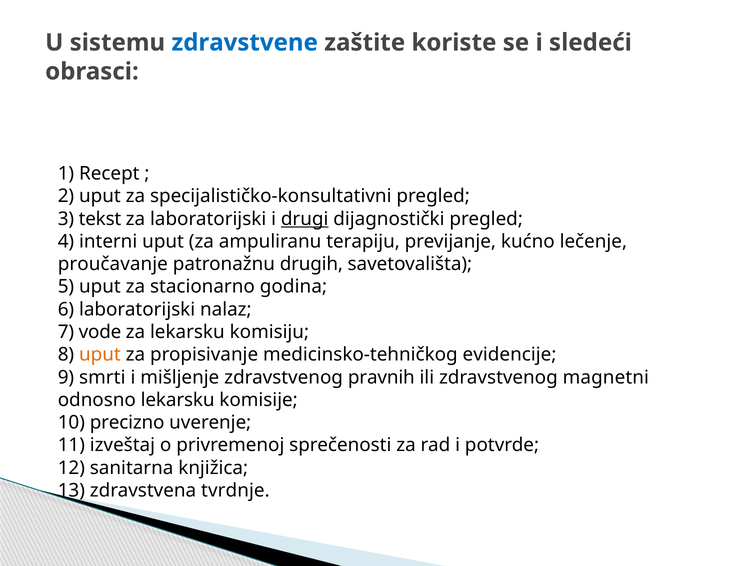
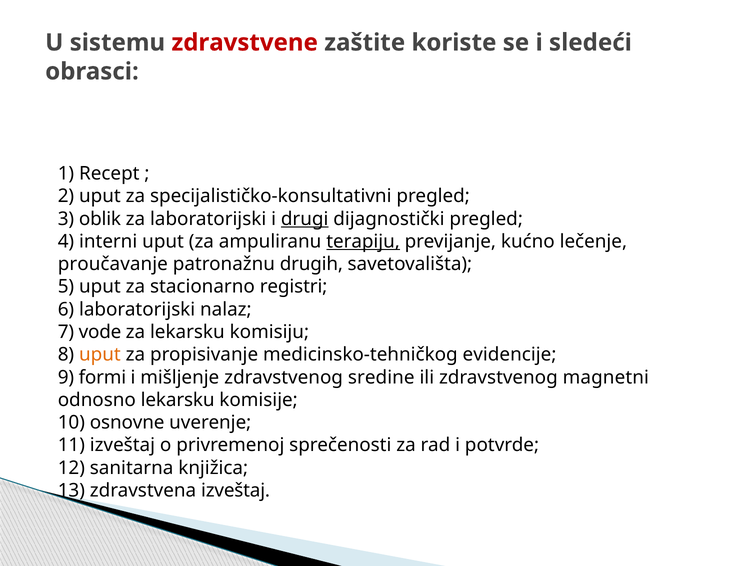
zdravstvene colour: blue -> red
tekst: tekst -> oblik
terapiju underline: none -> present
godina: godina -> registri
smrti: smrti -> formi
pravnih: pravnih -> sredine
precizno: precizno -> osnovne
zdravstvena tvrdnje: tvrdnje -> izveštaj
